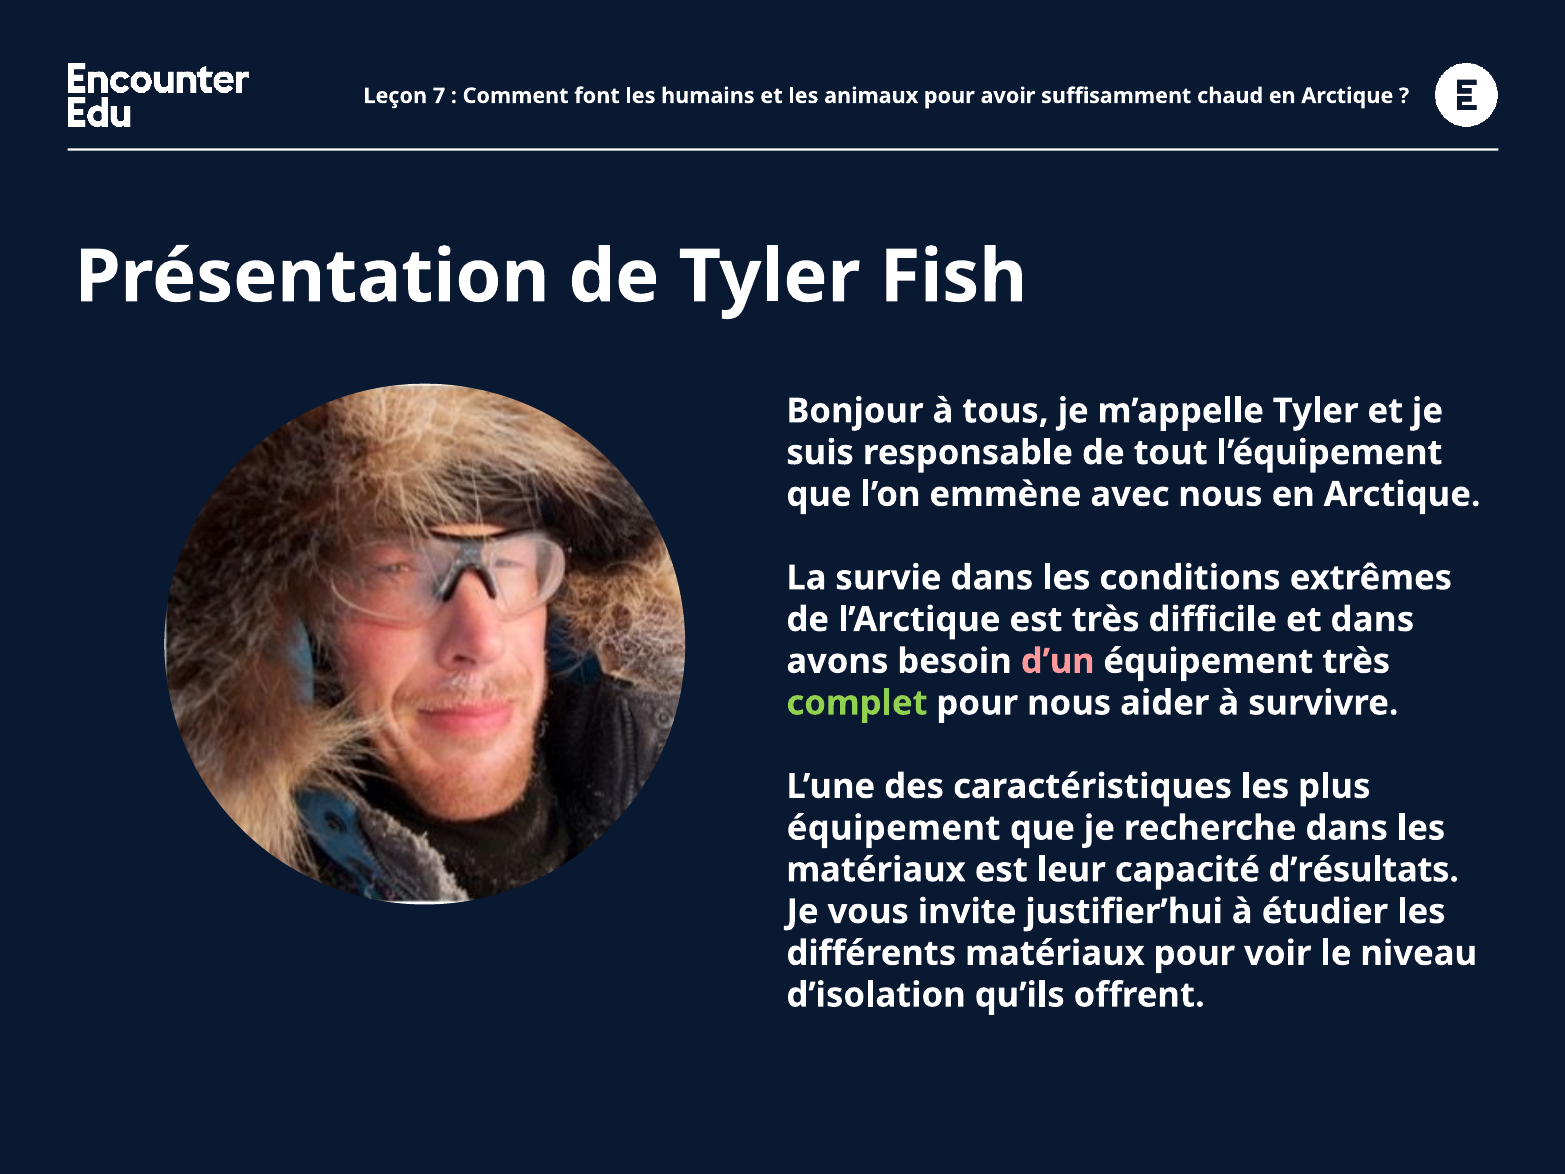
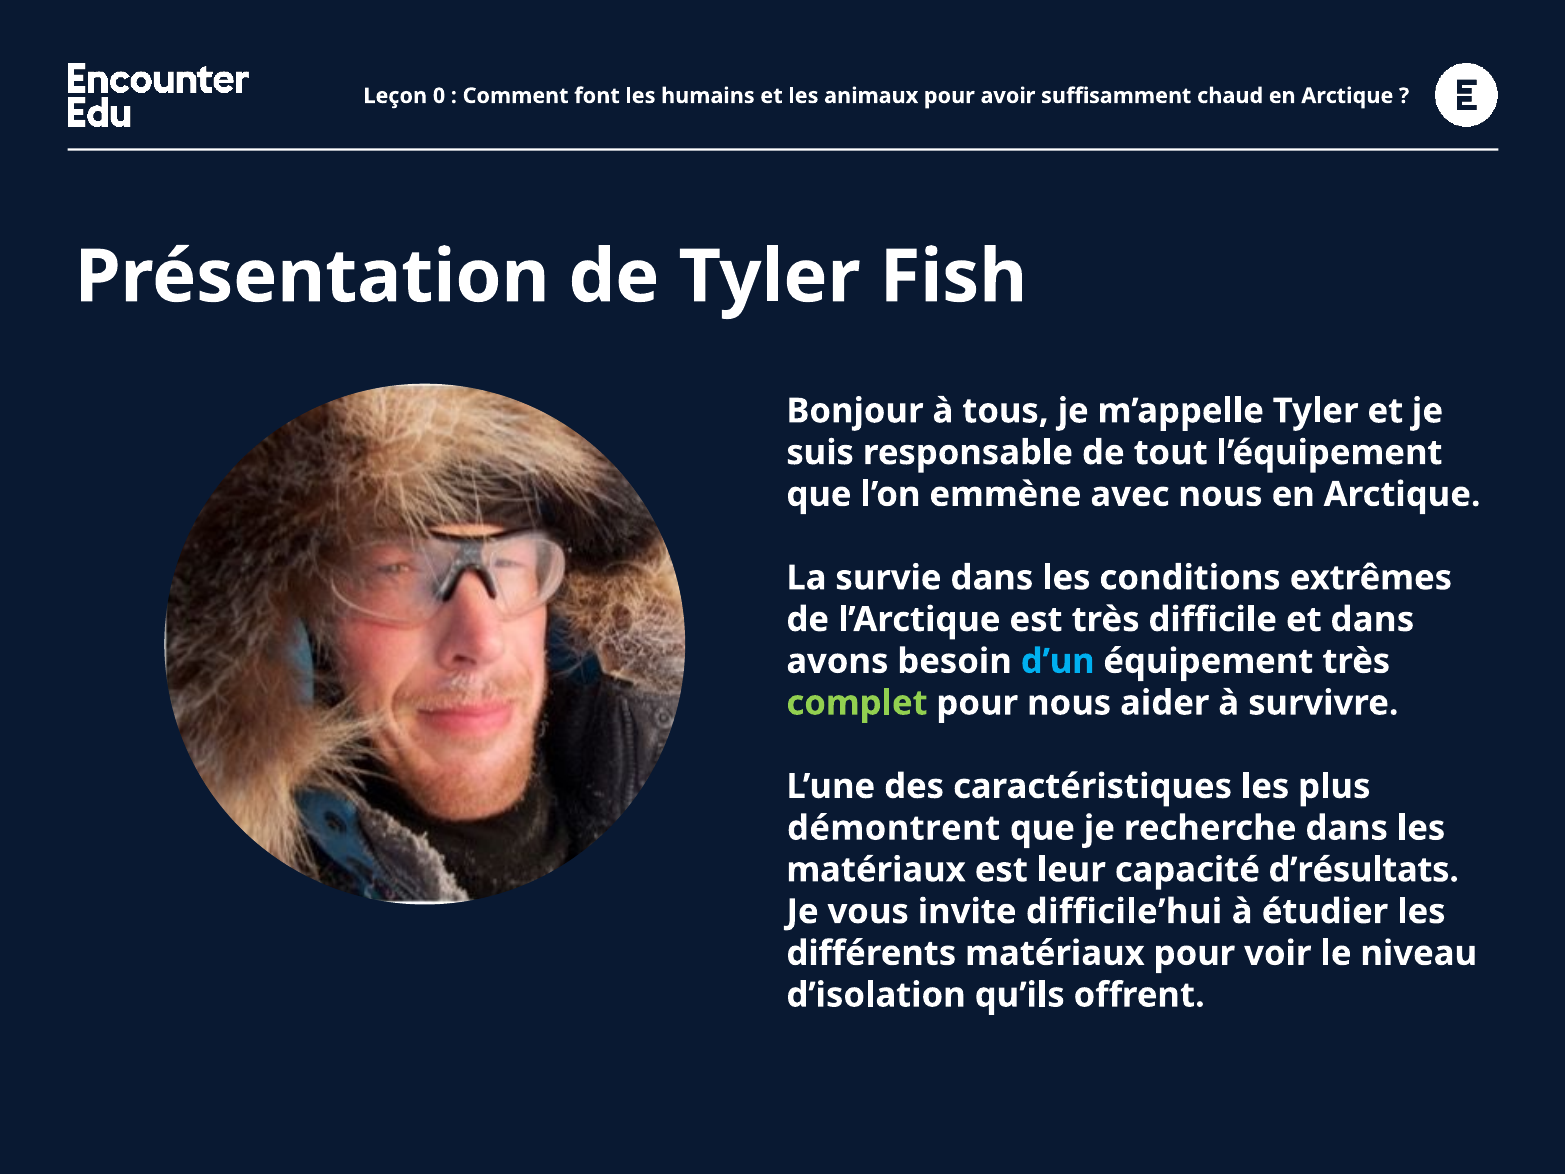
7: 7 -> 0
d’un colour: pink -> light blue
équipement at (894, 828): équipement -> démontrent
justifier’hui: justifier’hui -> difficile’hui
